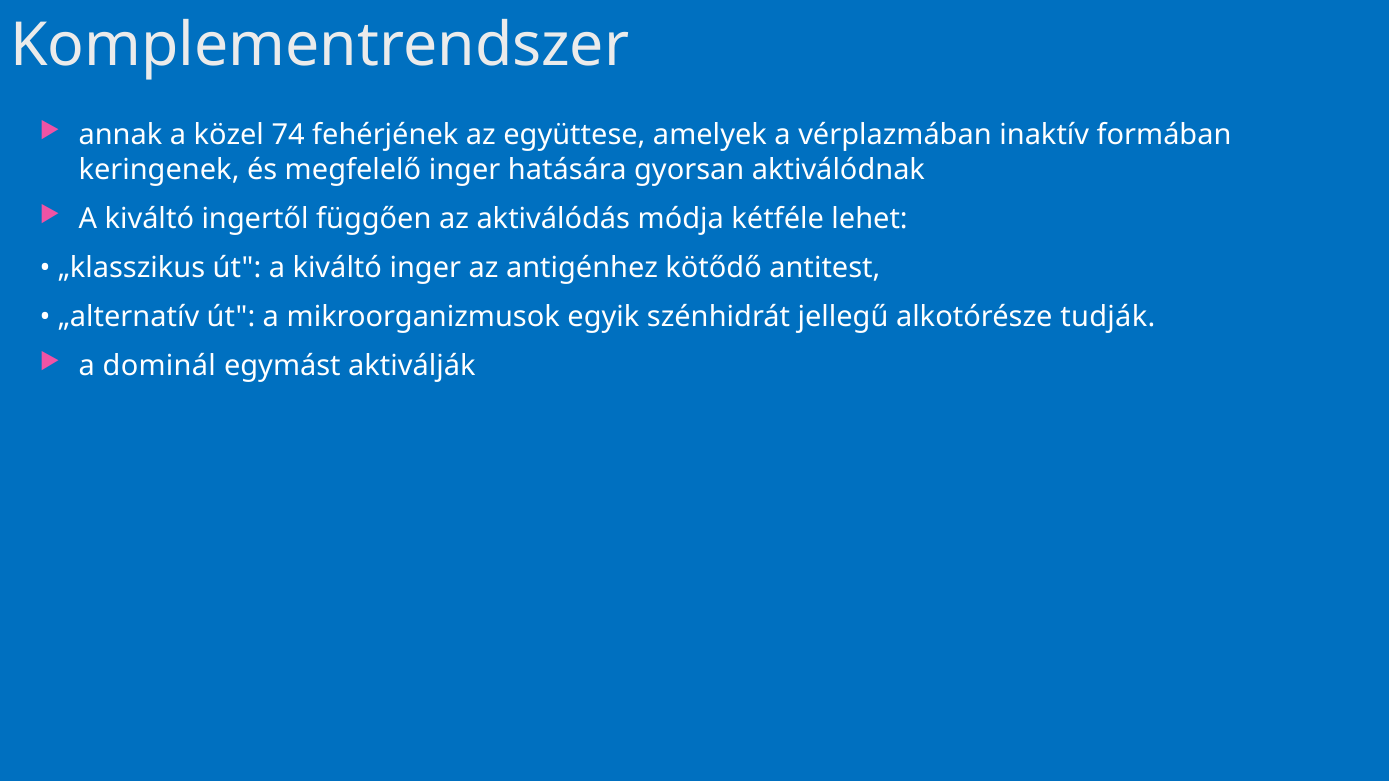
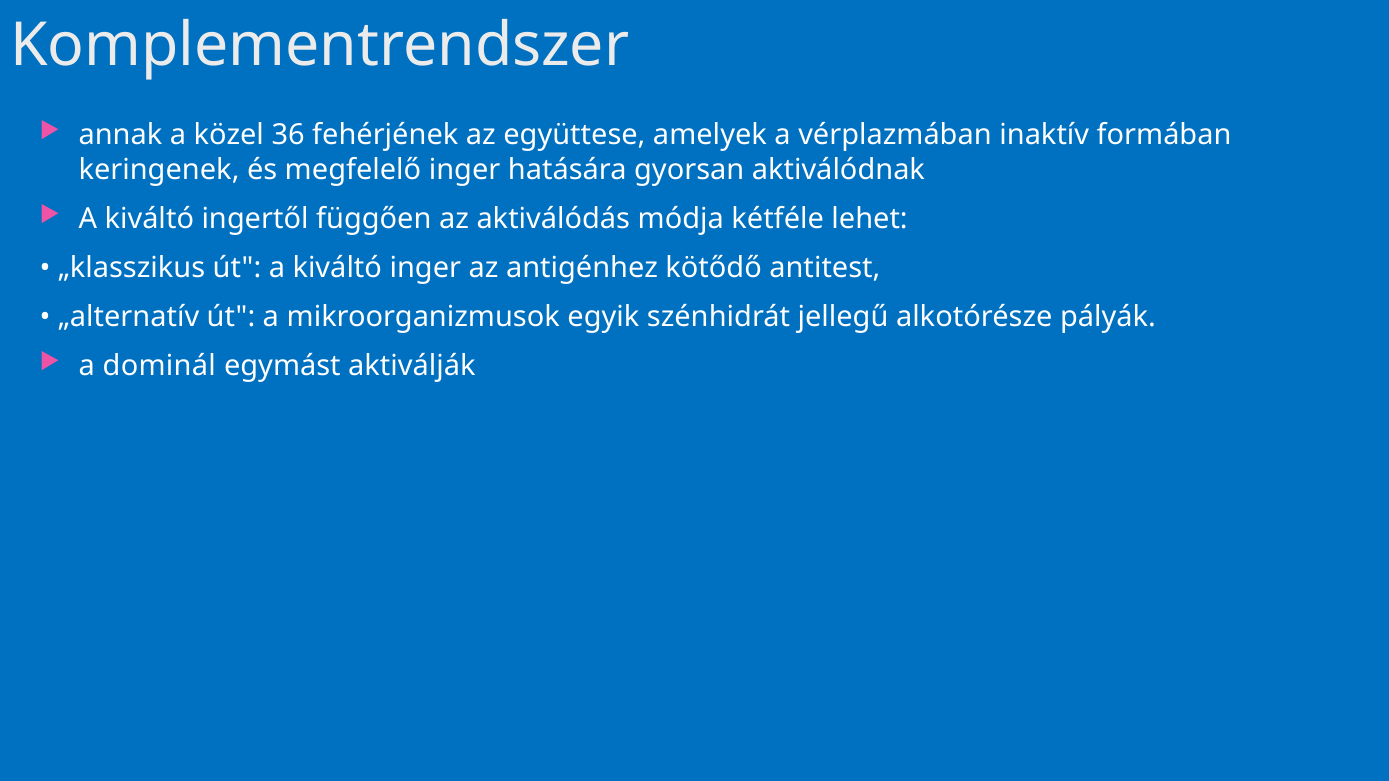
74: 74 -> 36
tudják: tudják -> pályák
